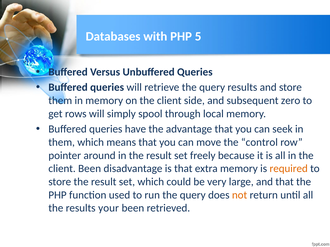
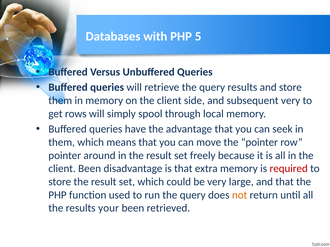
subsequent zero: zero -> very
the control: control -> pointer
required colour: orange -> red
